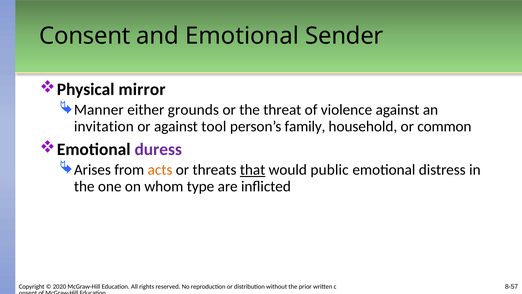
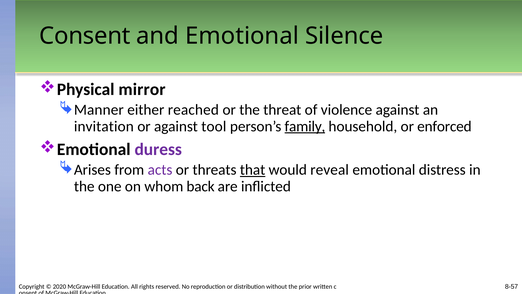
Sender: Sender -> Silence
grounds: grounds -> reached
family underline: none -> present
common: common -> enforced
acts colour: orange -> purple
public: public -> reveal
type: type -> back
